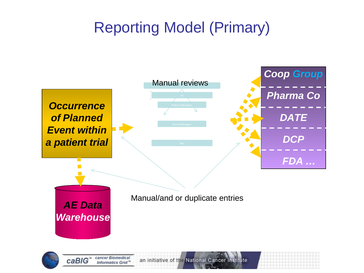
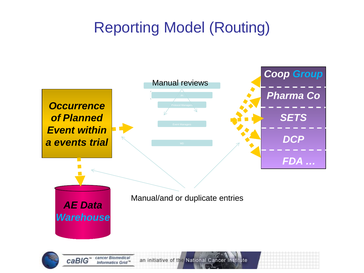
Primary: Primary -> Routing
DATE: DATE -> SETS
patient: patient -> events
Warehouse colour: white -> light blue
